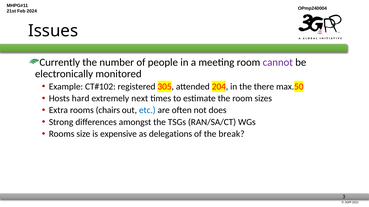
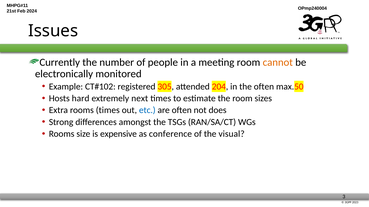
cannot colour: purple -> orange
the there: there -> often
rooms chairs: chairs -> times
delegations: delegations -> conference
break: break -> visual
